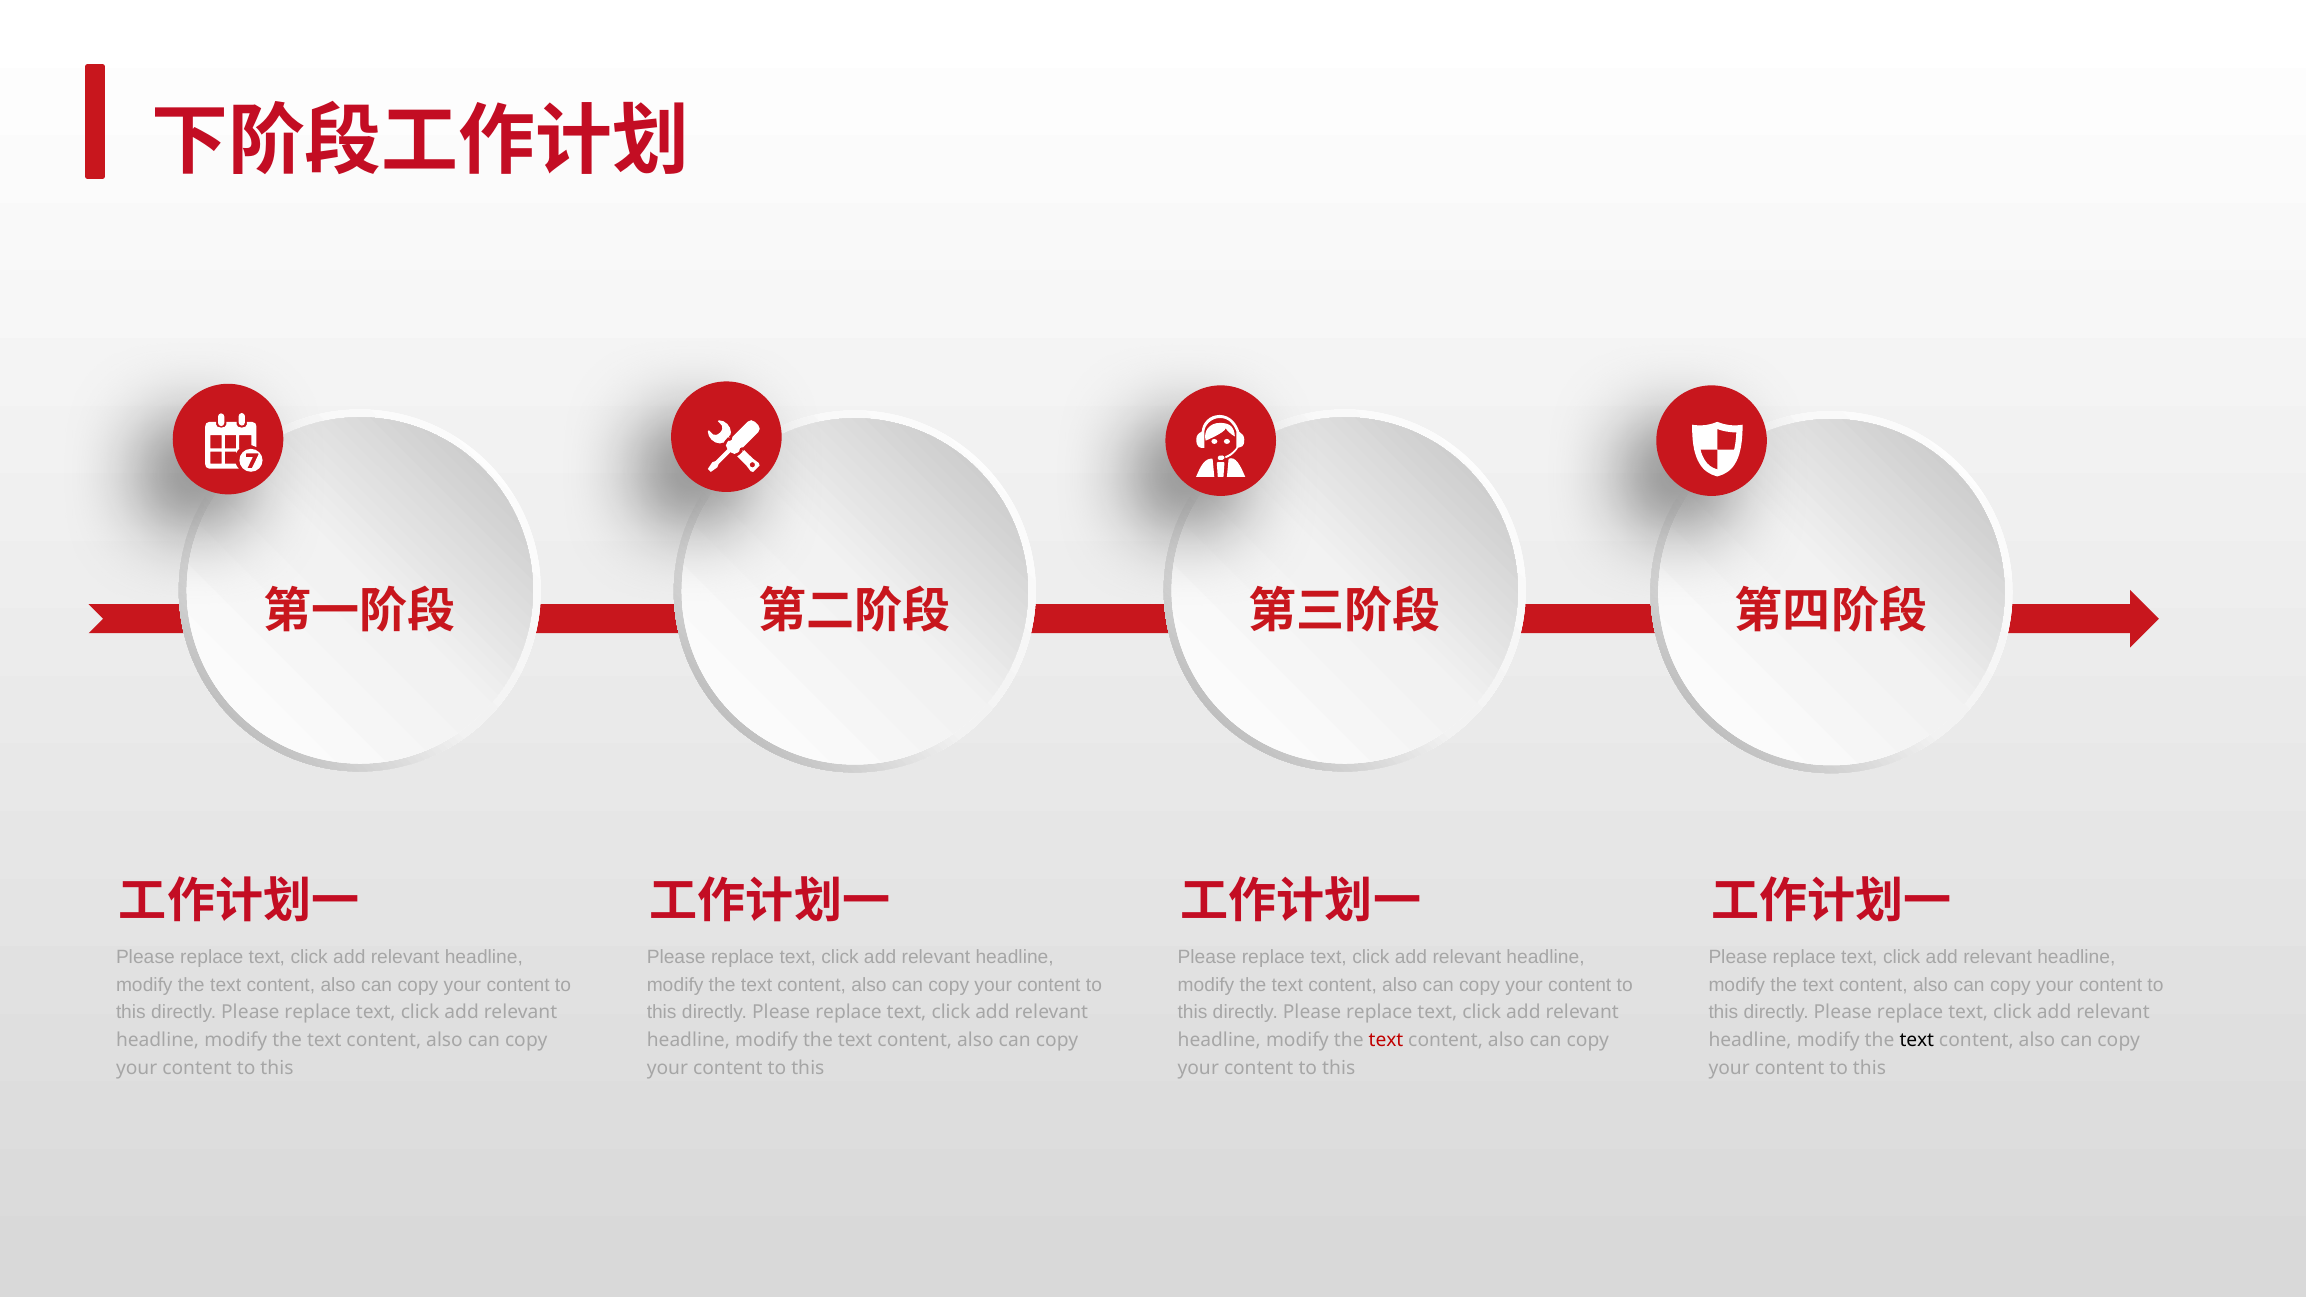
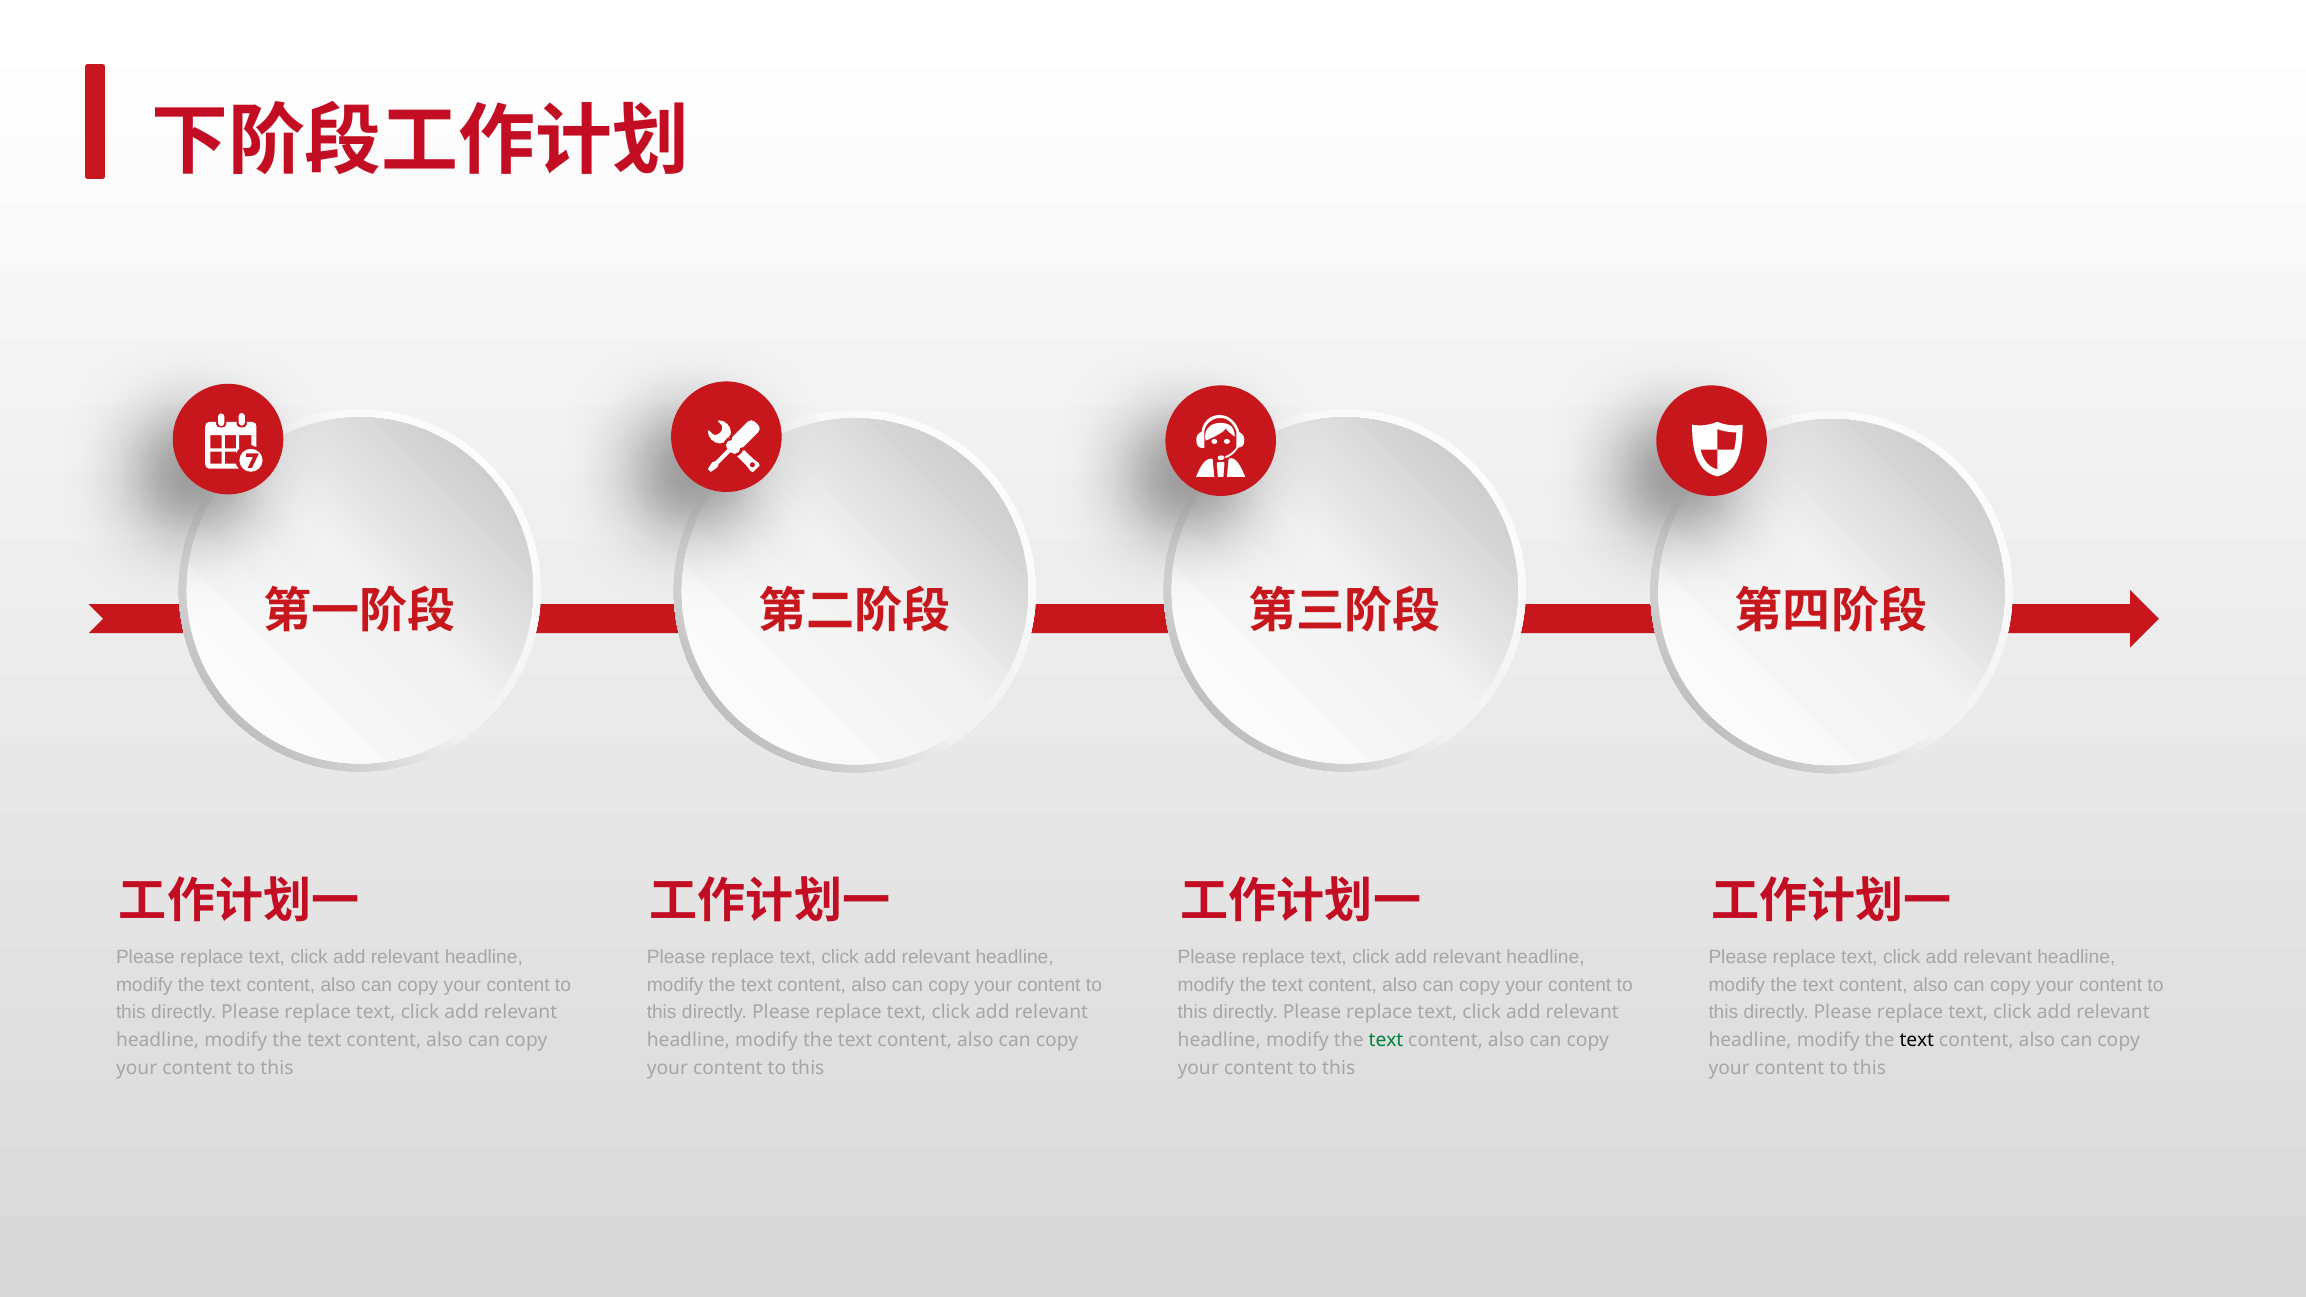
text at (1386, 1040) colour: red -> green
